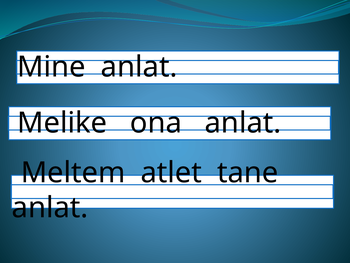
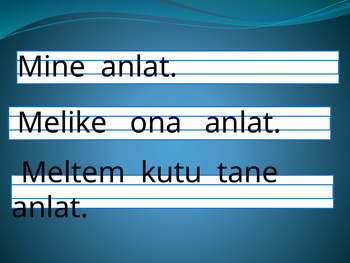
atlet: atlet -> kutu
